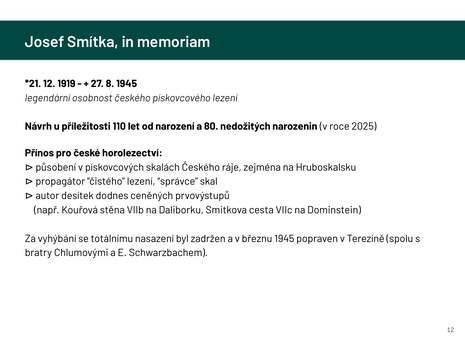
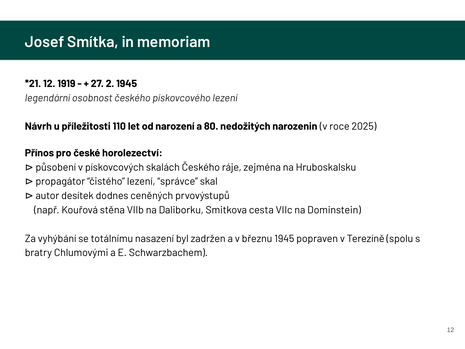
8: 8 -> 2
